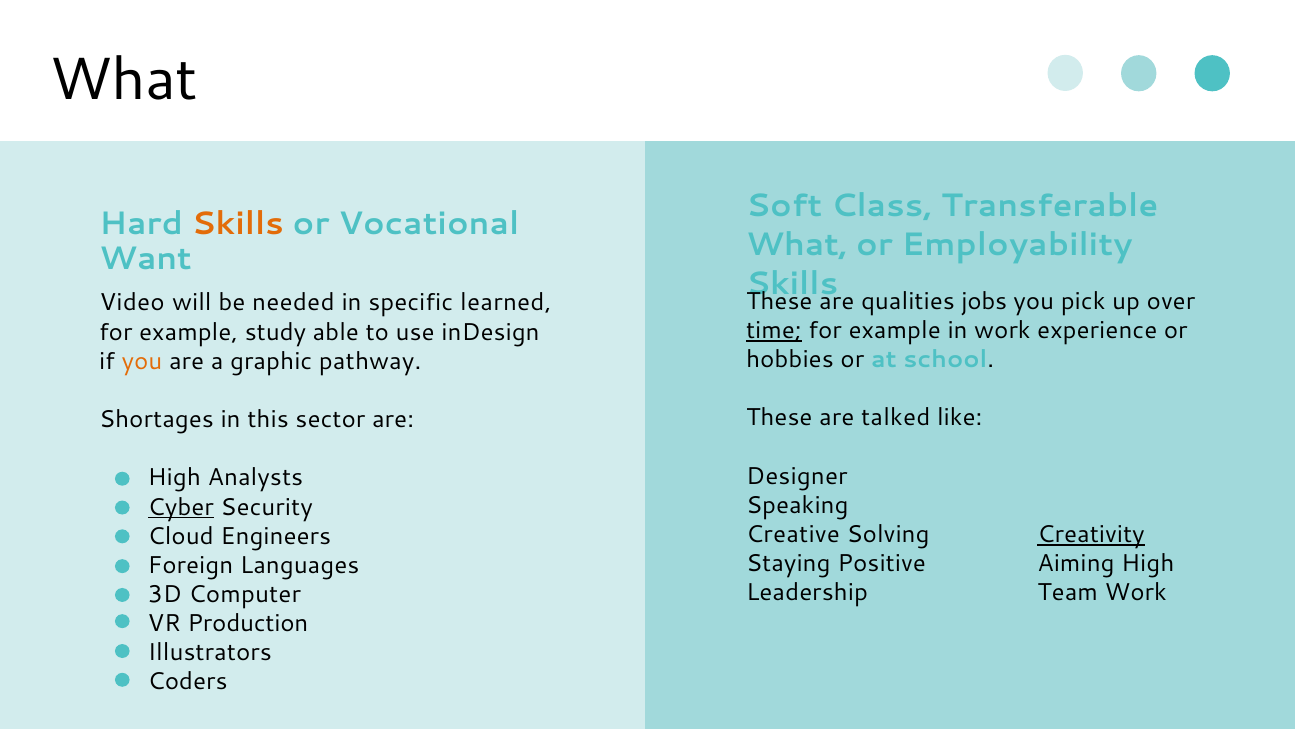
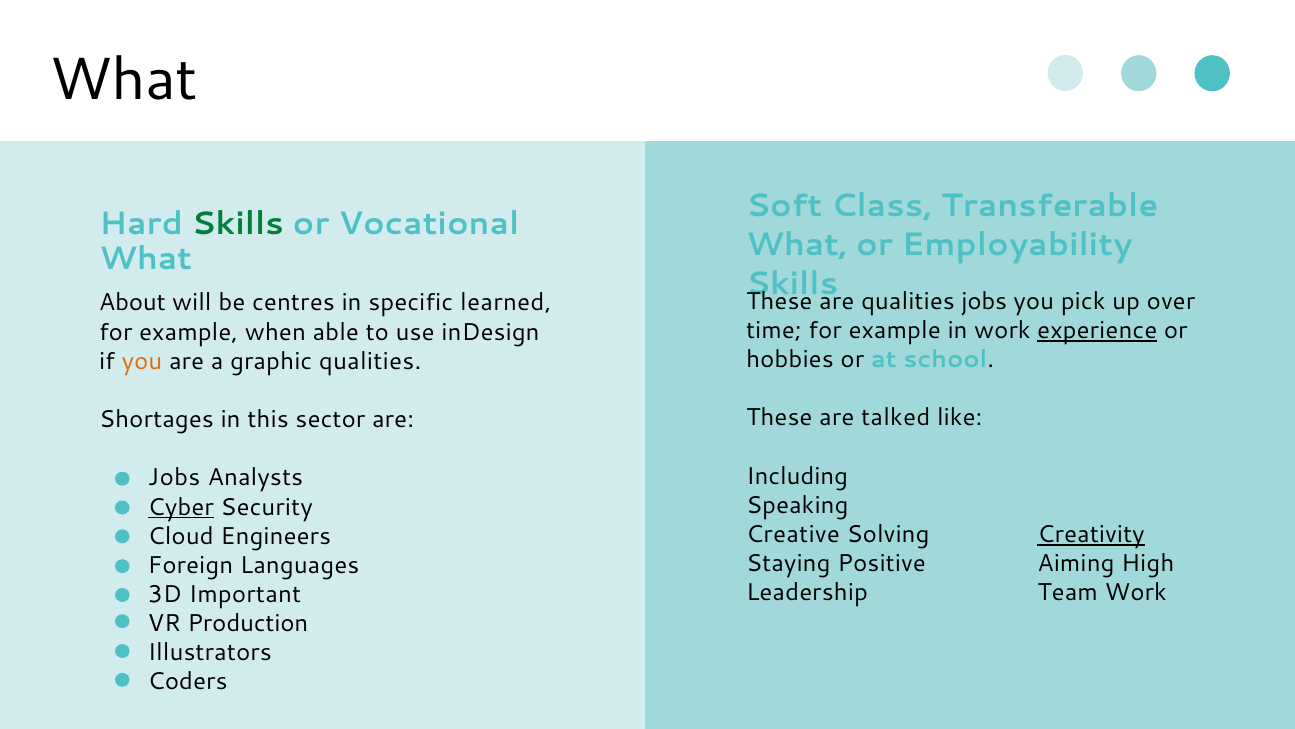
Skills at (238, 223) colour: orange -> green
Want at (146, 258): Want -> What
Video: Video -> About
needed: needed -> centres
time underline: present -> none
experience underline: none -> present
study: study -> when
graphic pathway: pathway -> qualities
Designer: Designer -> Including
High at (174, 477): High -> Jobs
Computer: Computer -> Important
